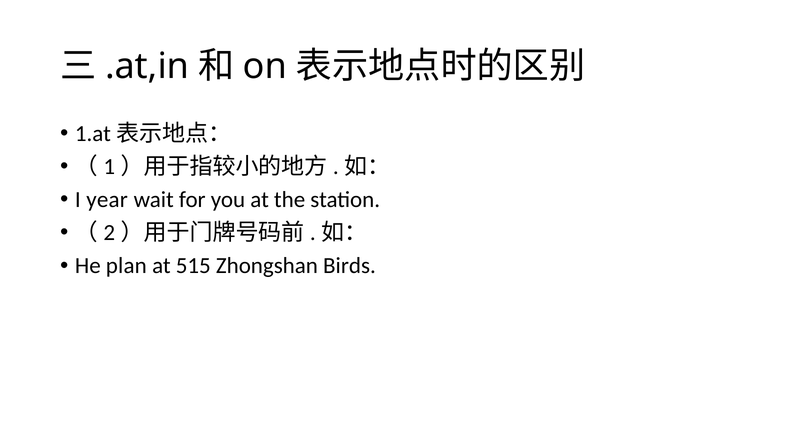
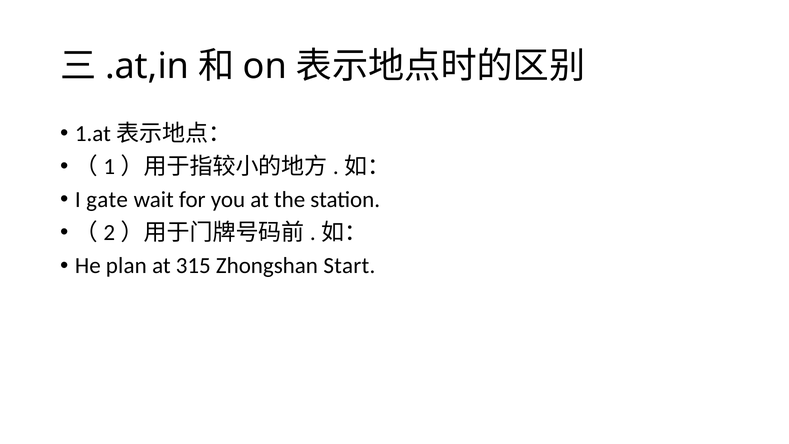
year: year -> gate
515: 515 -> 315
Birds: Birds -> Start
